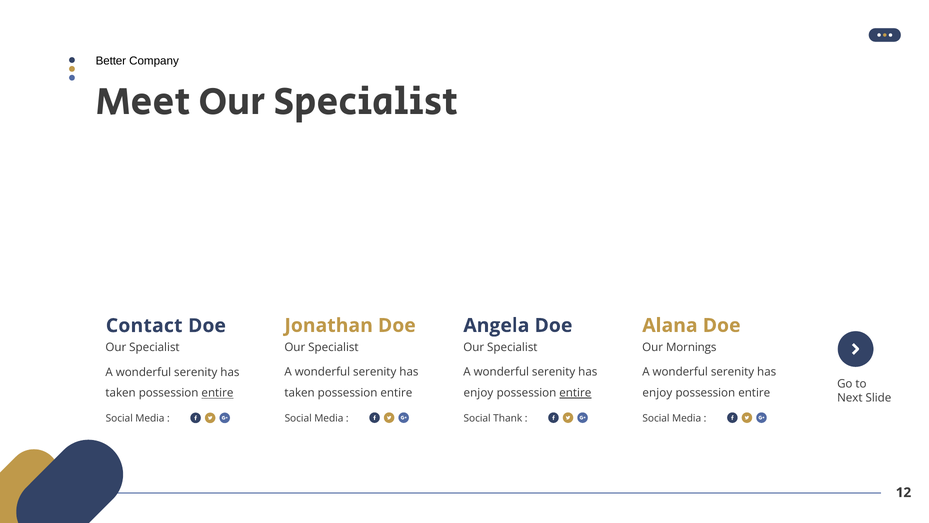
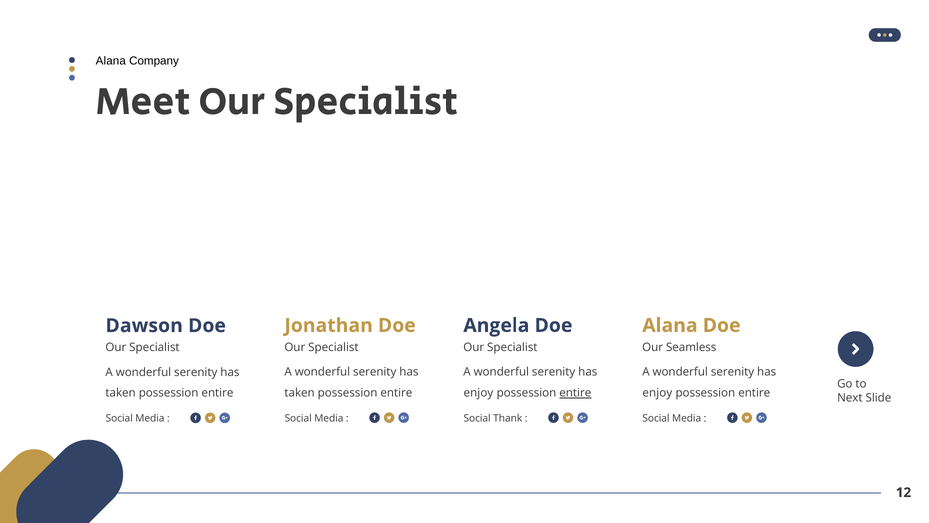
Better at (111, 61): Better -> Alana
Contact: Contact -> Dawson
Mornings: Mornings -> Seamless
entire at (217, 393) underline: present -> none
